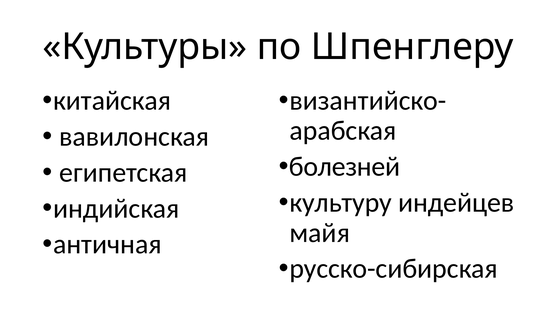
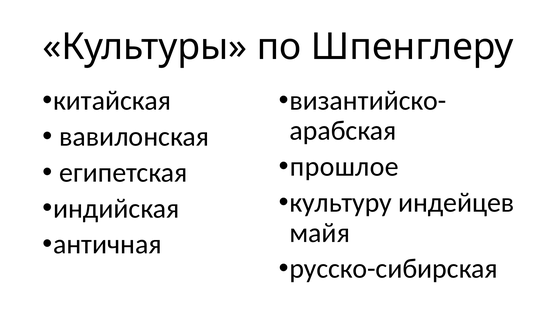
болезней: болезней -> прошлое
